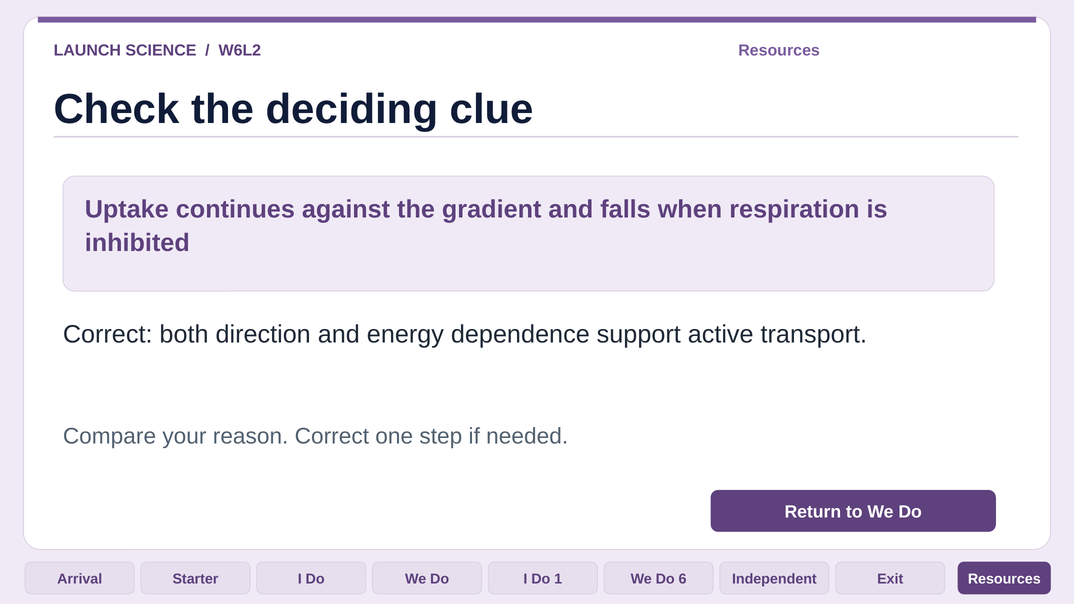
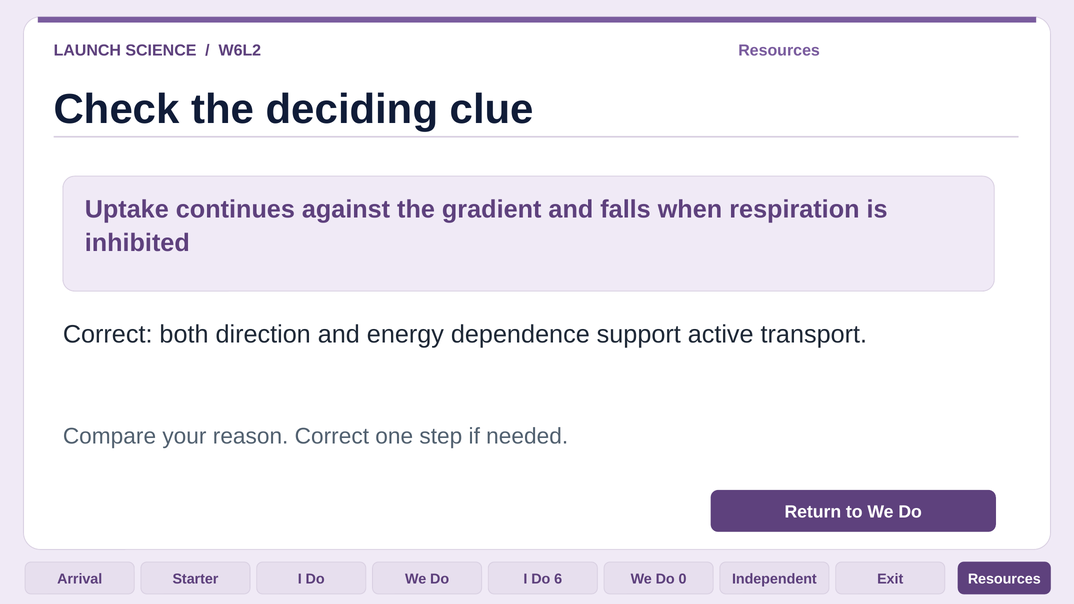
1: 1 -> 6
6: 6 -> 0
